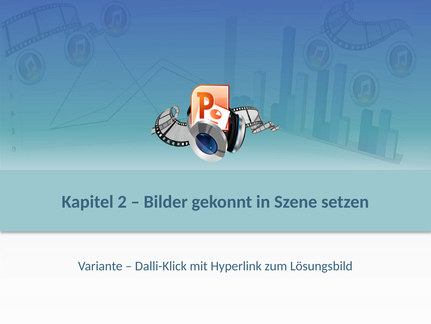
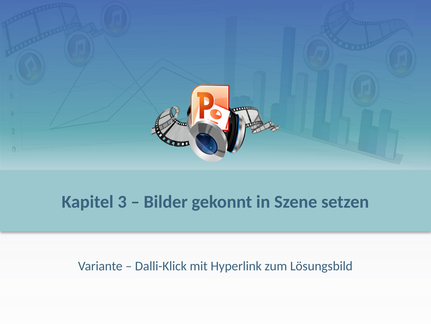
2: 2 -> 3
